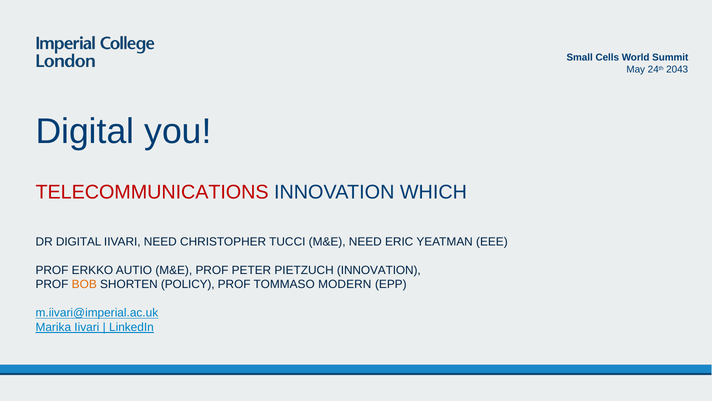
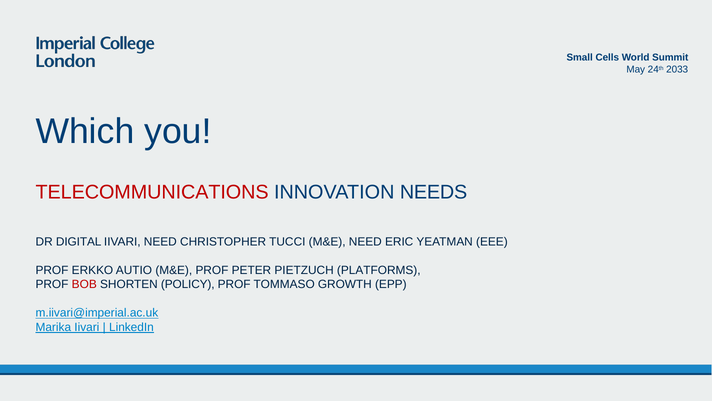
2043: 2043 -> 2033
Digital at (85, 131): Digital -> Which
WHICH: WHICH -> NEEDS
PIETZUCH INNOVATION: INNOVATION -> PLATFORMS
BOB colour: orange -> red
MODERN: MODERN -> GROWTH
